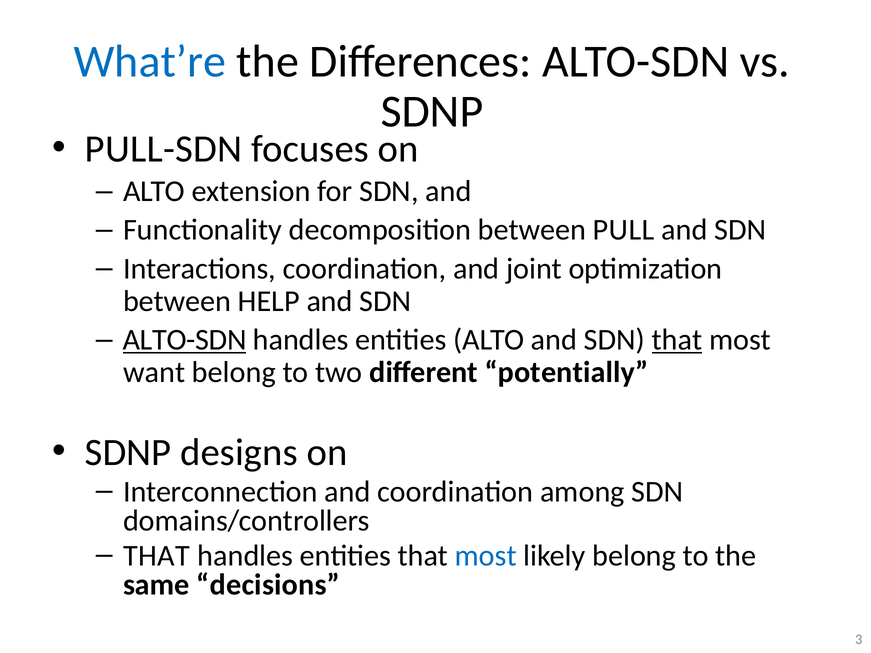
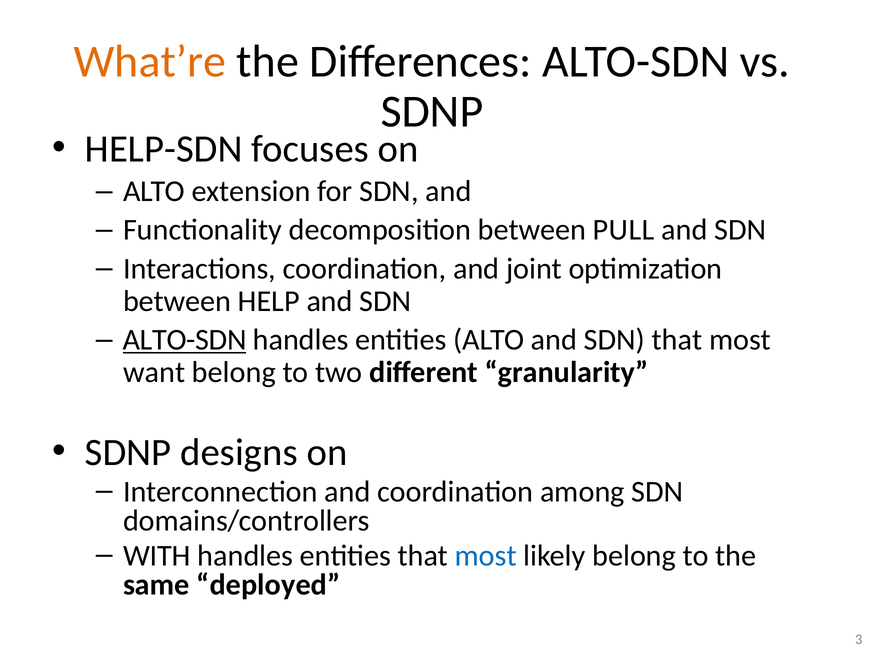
What’re colour: blue -> orange
PULL-SDN: PULL-SDN -> HELP-SDN
that at (677, 340) underline: present -> none
potentially: potentially -> granularity
THAT at (157, 556): THAT -> WITH
decisions: decisions -> deployed
